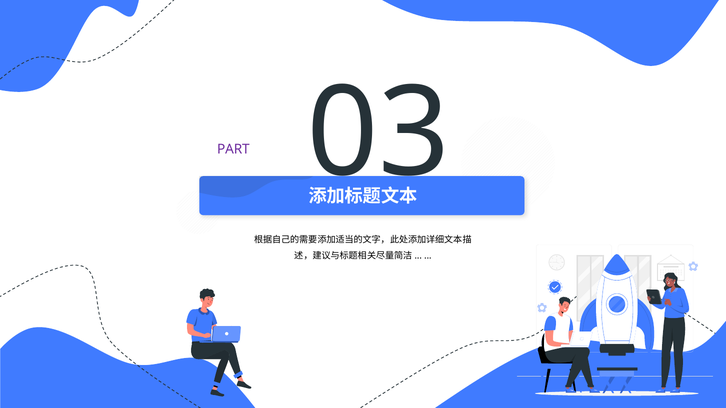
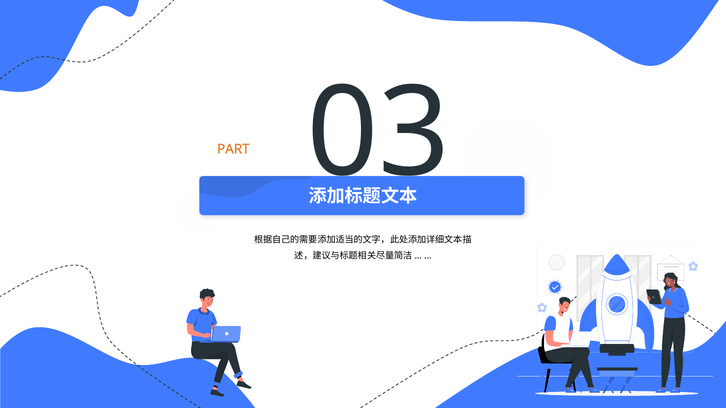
PART colour: purple -> orange
